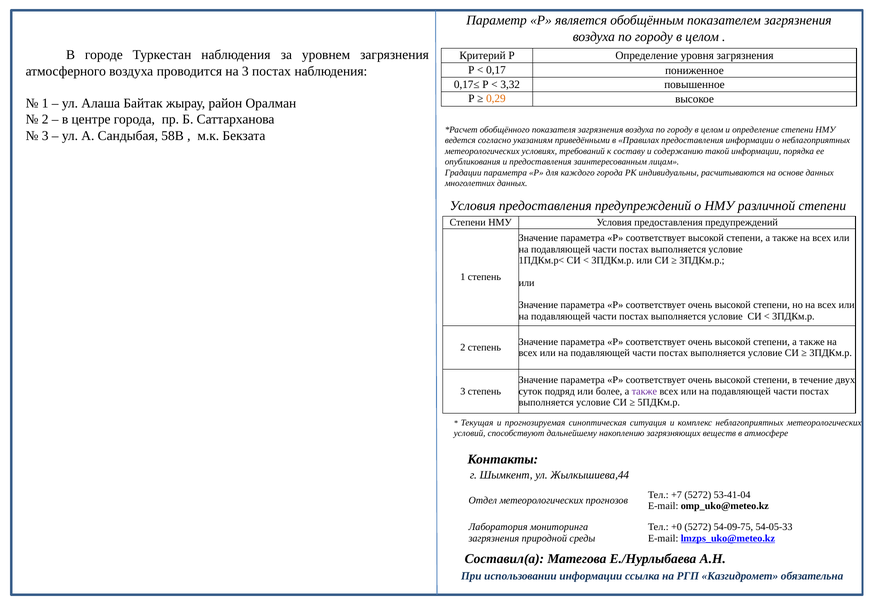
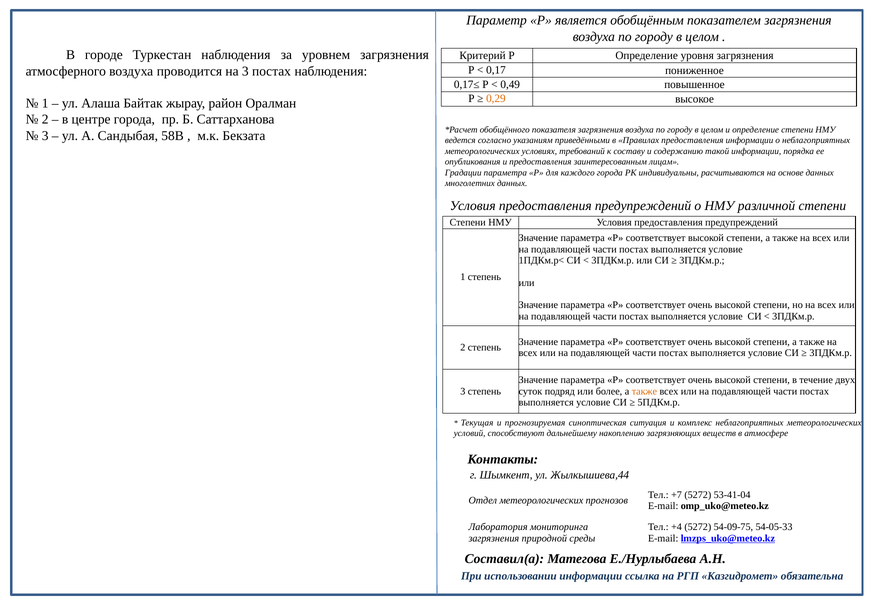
3,32: 3,32 -> 0,49
также at (644, 391) colour: purple -> orange
+0: +0 -> +4
